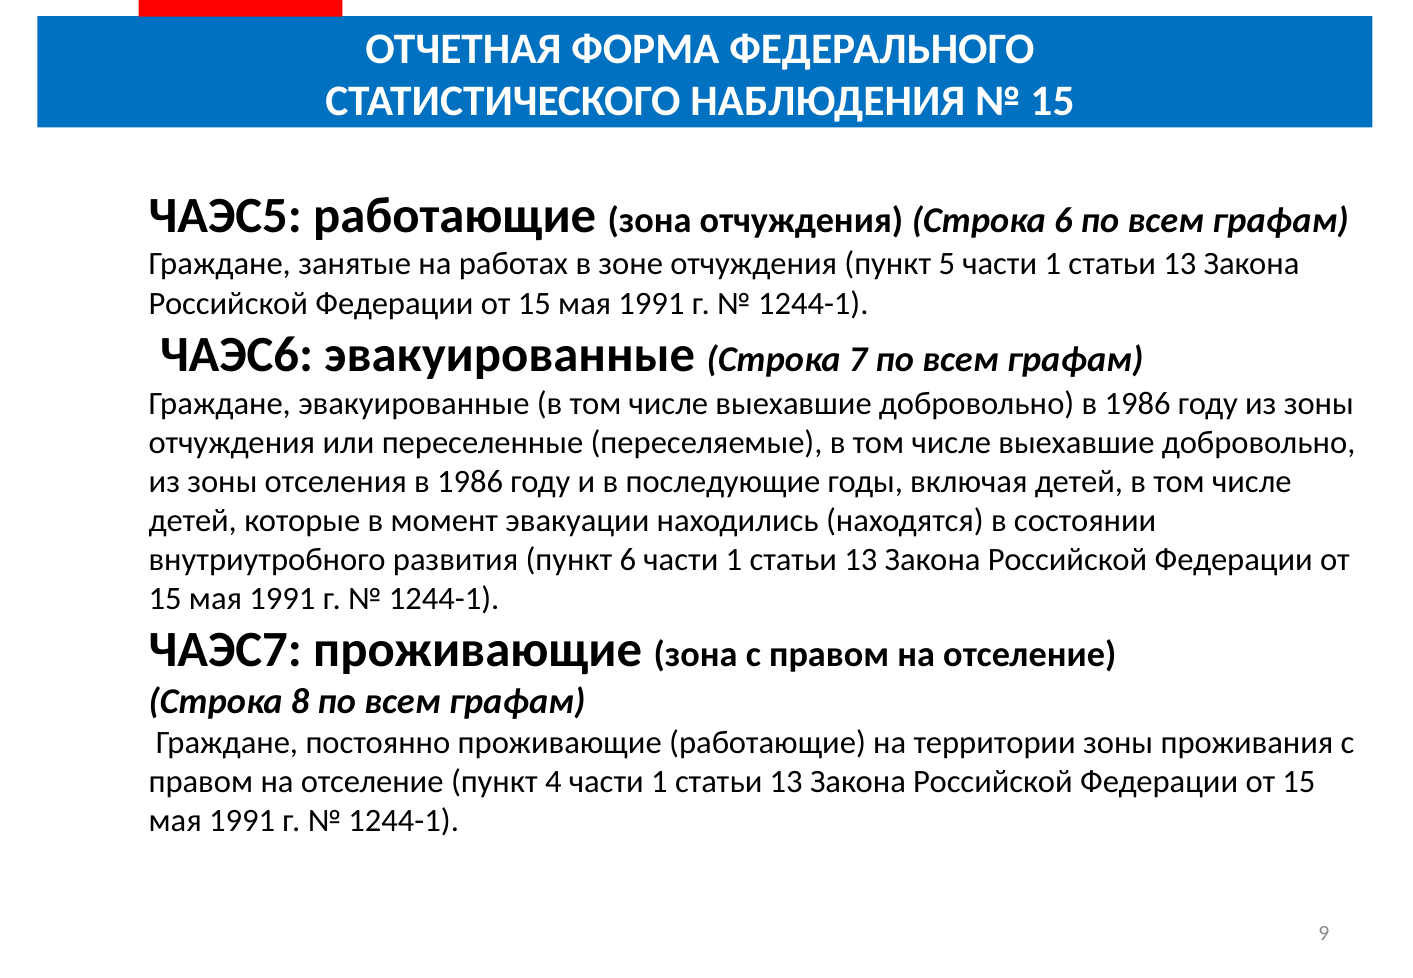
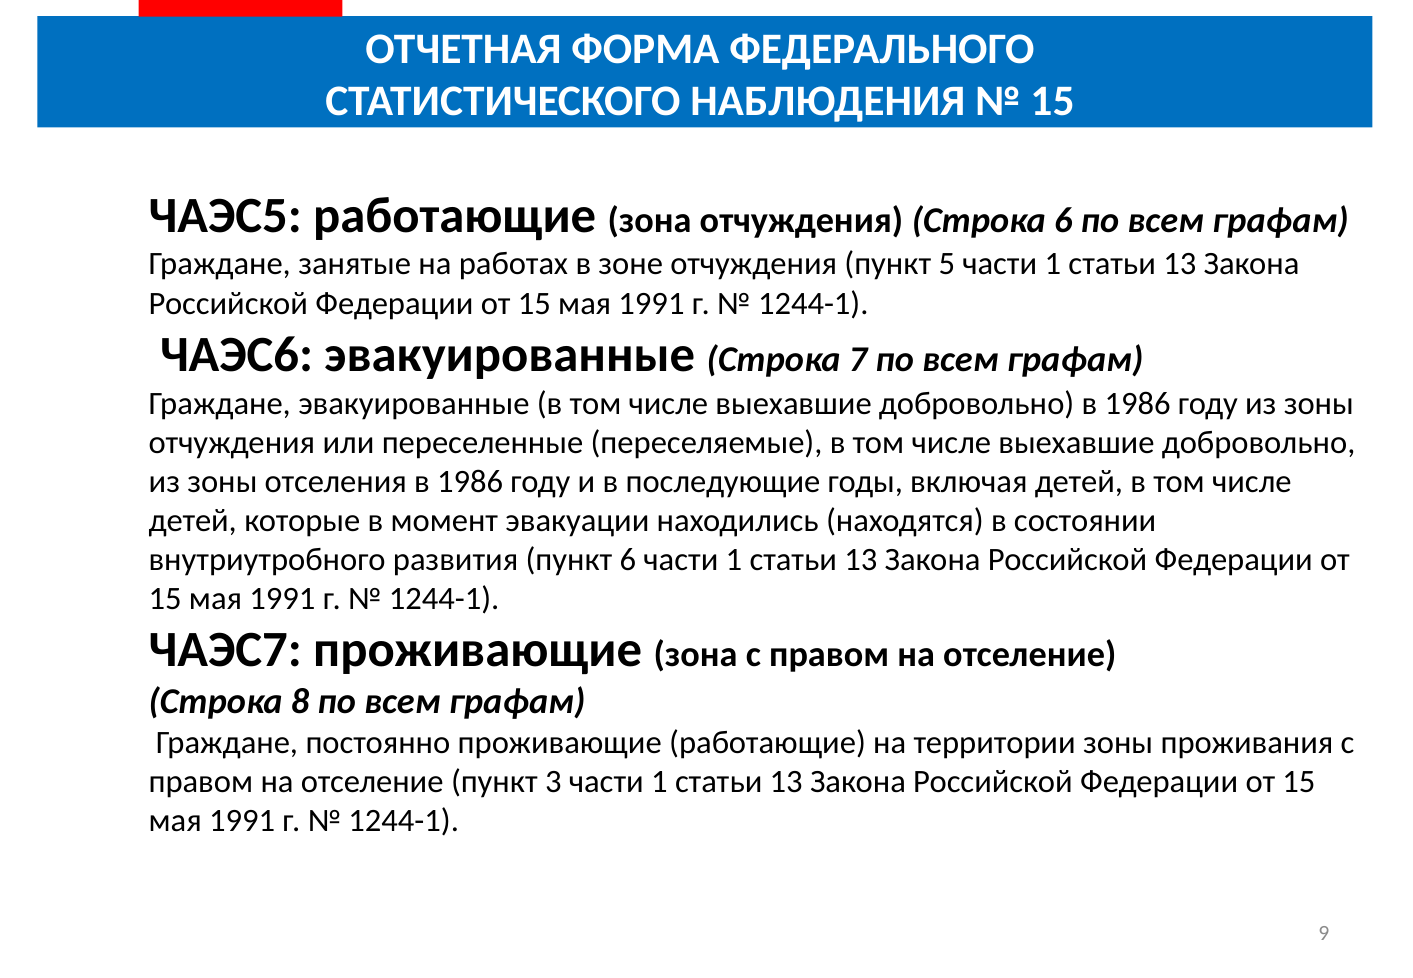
4: 4 -> 3
